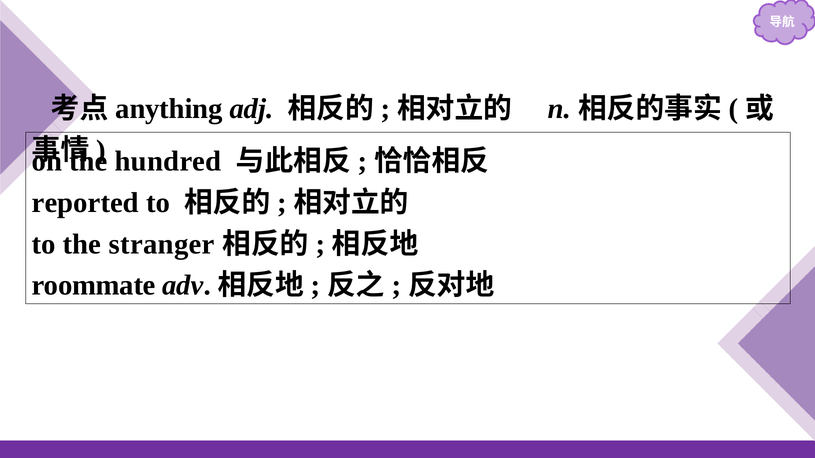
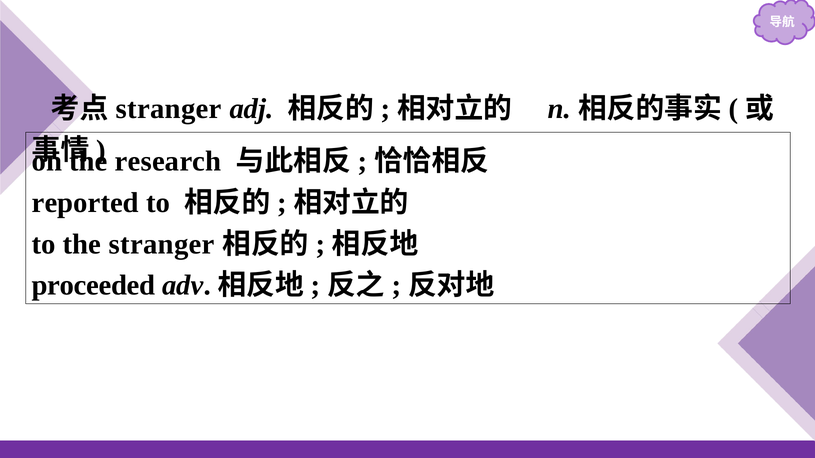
anything at (169, 109): anything -> stranger
hundred: hundred -> research
roommate: roommate -> proceeded
